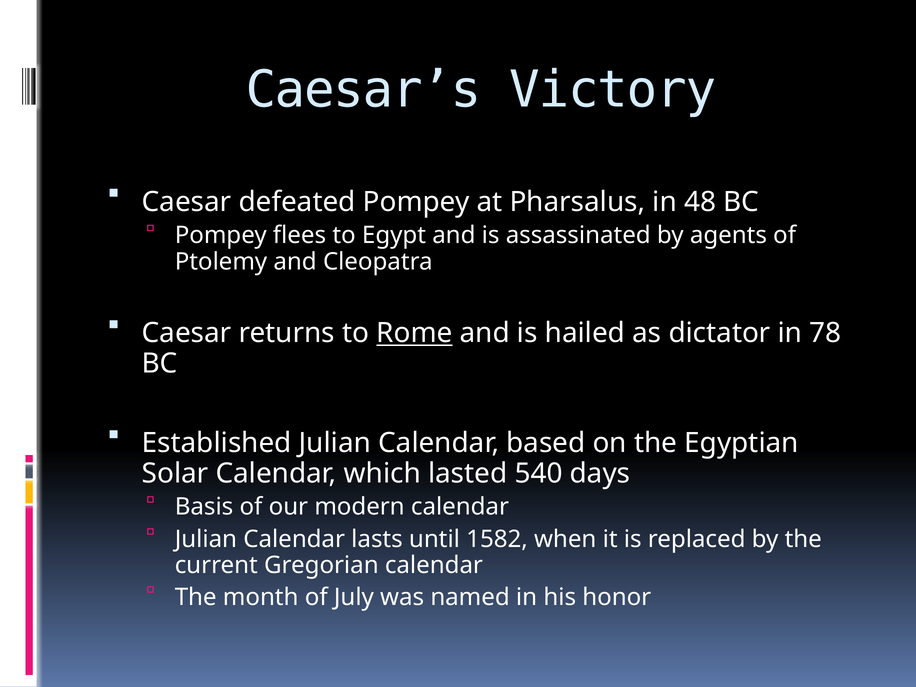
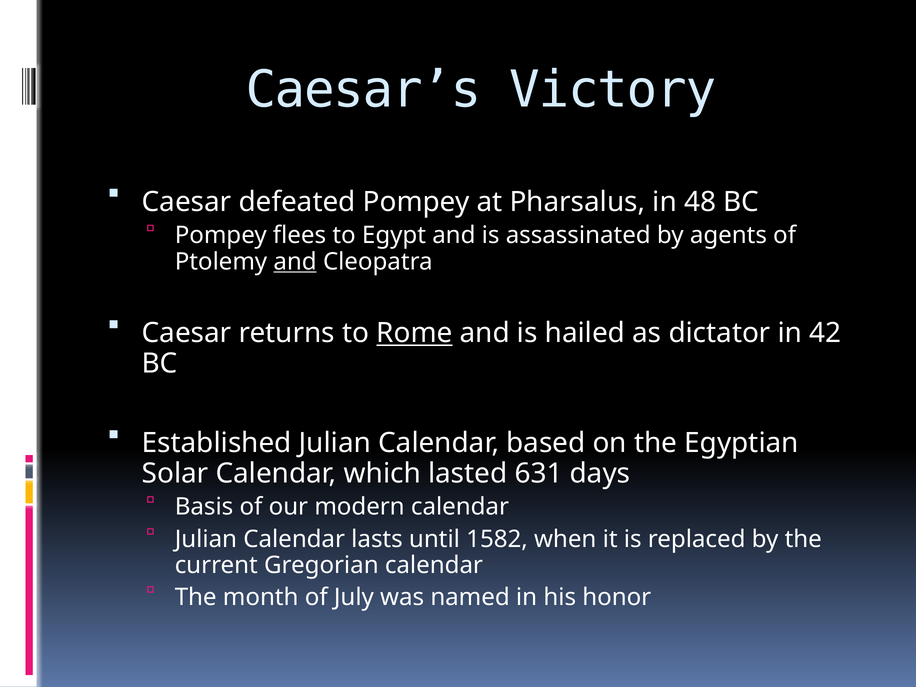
and at (295, 262) underline: none -> present
78: 78 -> 42
540: 540 -> 631
